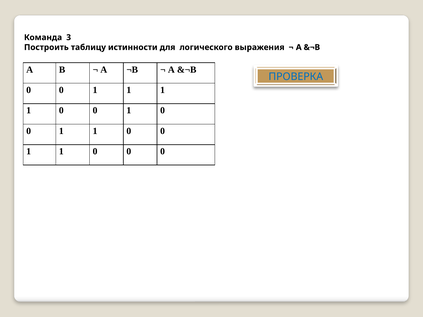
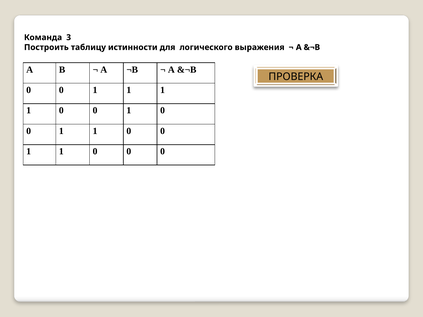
ПРОВЕРКА colour: blue -> black
